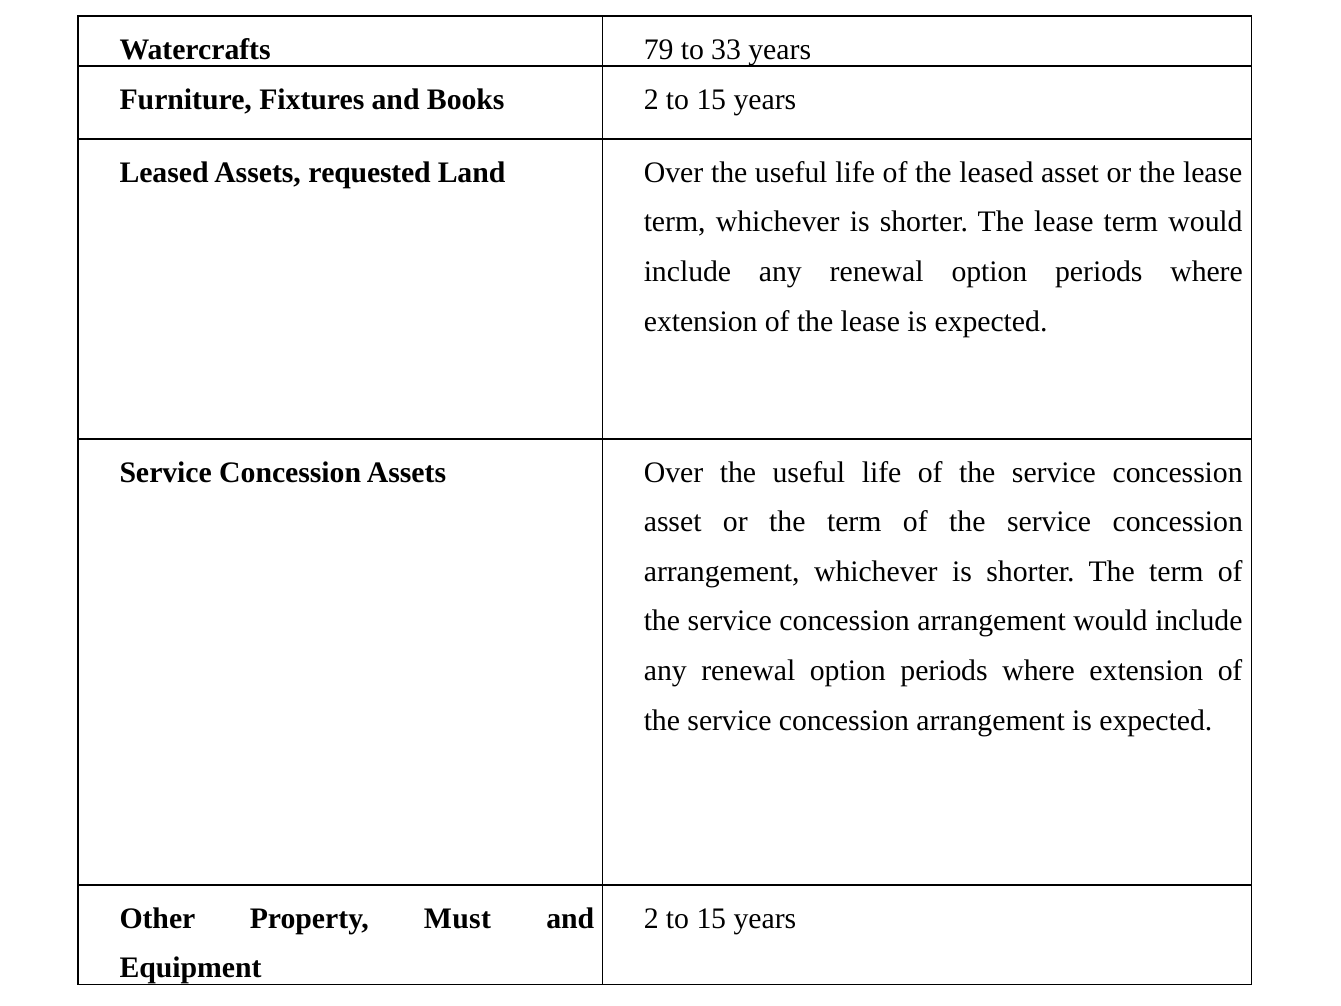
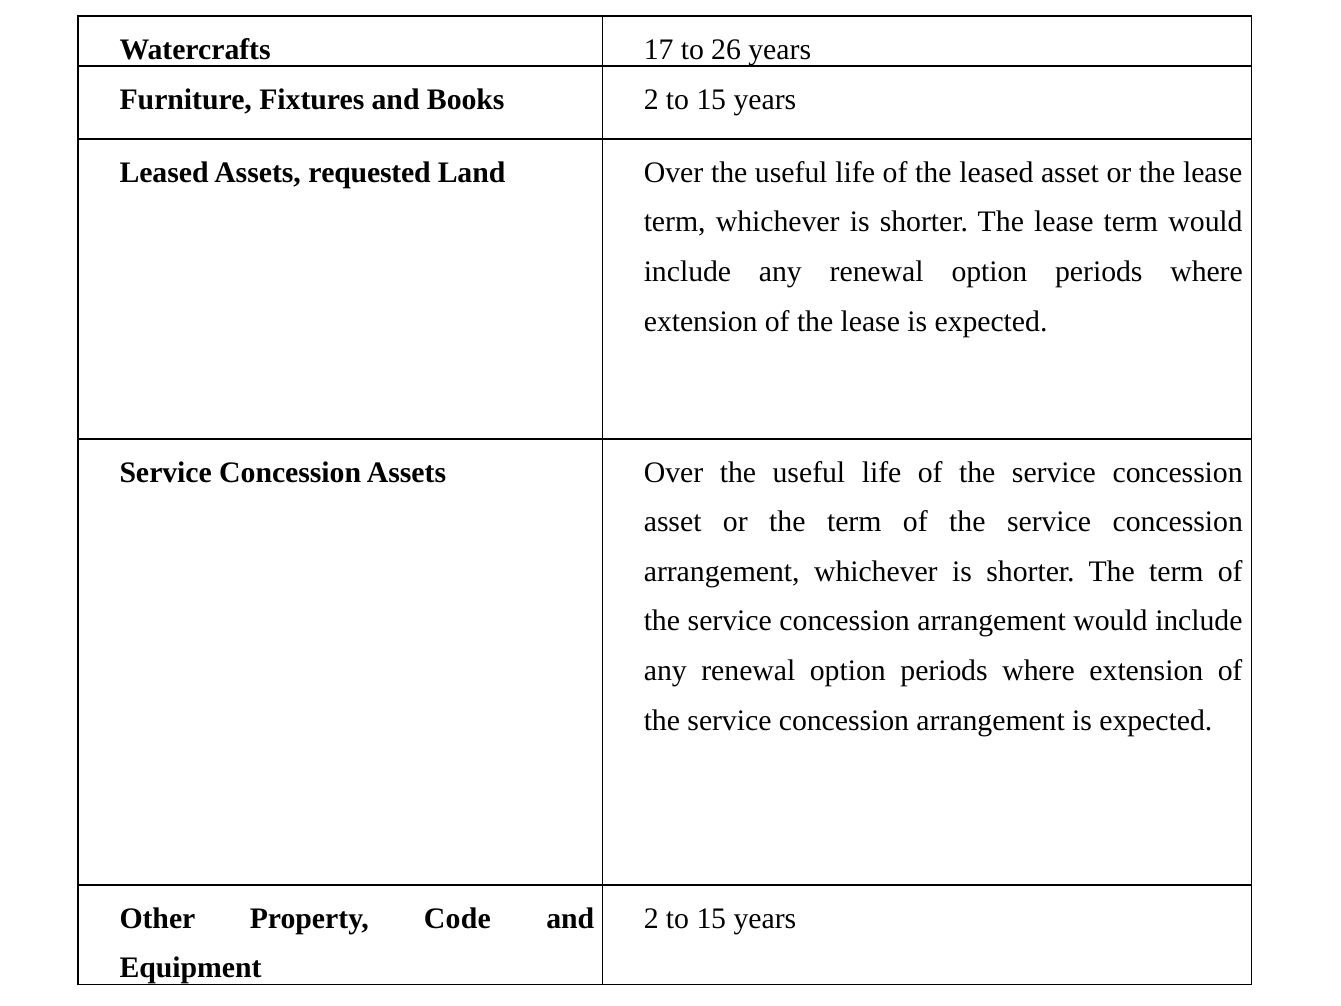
79: 79 -> 17
33: 33 -> 26
Must: Must -> Code
